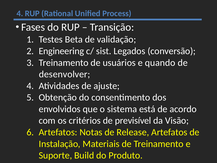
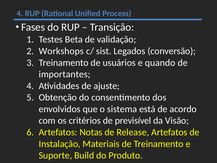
Engineering: Engineering -> Workshops
desenvolver: desenvolver -> importantes
